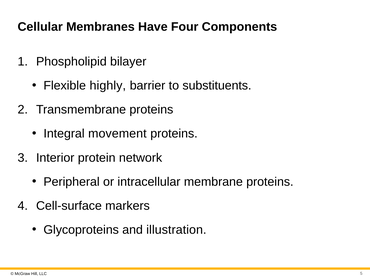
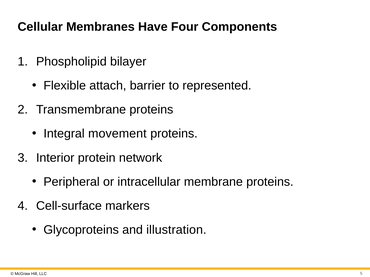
highly: highly -> attach
substituents: substituents -> represented
